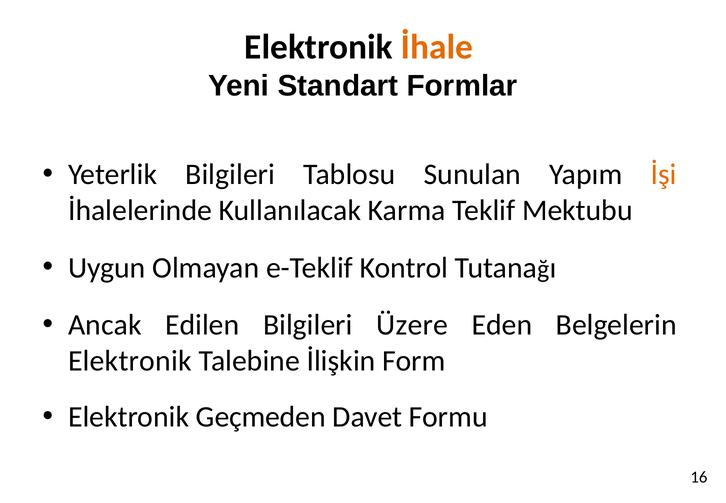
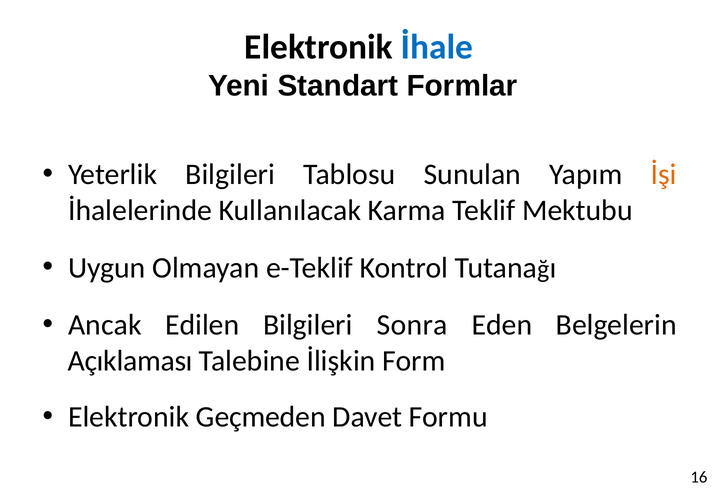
İhale colour: orange -> blue
Üzere: Üzere -> Sonra
Elektronik at (130, 361): Elektronik -> Açıklaması
